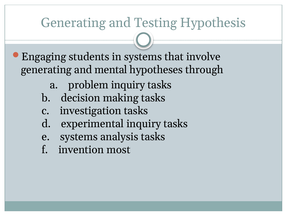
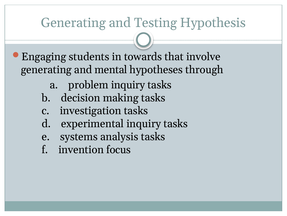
in systems: systems -> towards
most: most -> focus
